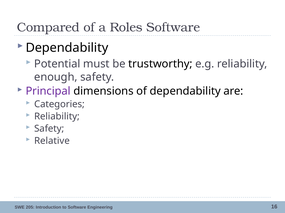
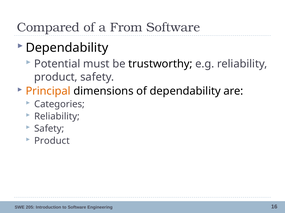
Roles: Roles -> From
enough at (56, 77): enough -> product
Principal colour: purple -> orange
Relative at (52, 141): Relative -> Product
